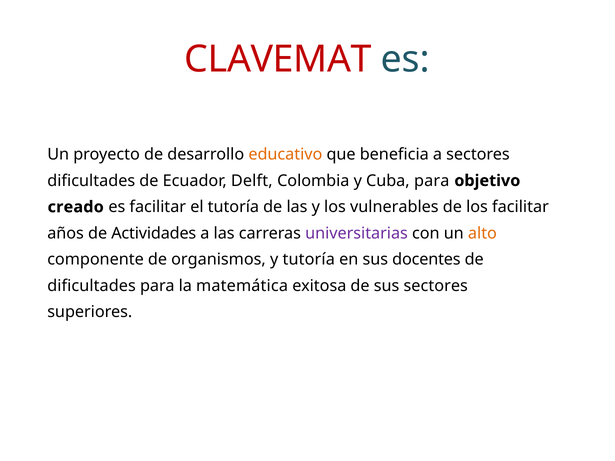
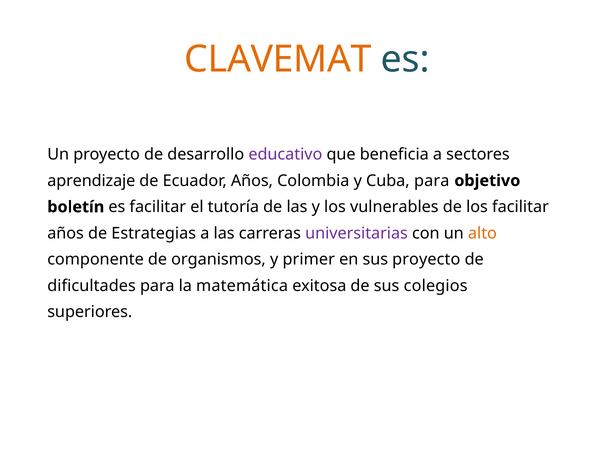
CLAVEMAT colour: red -> orange
educativo colour: orange -> purple
dificultades at (91, 181): dificultades -> aprendizaje
Ecuador Delft: Delft -> Años
creado: creado -> boletín
Actividades: Actividades -> Estrategias
y tutoría: tutoría -> primer
sus docentes: docentes -> proyecto
sus sectores: sectores -> colegios
